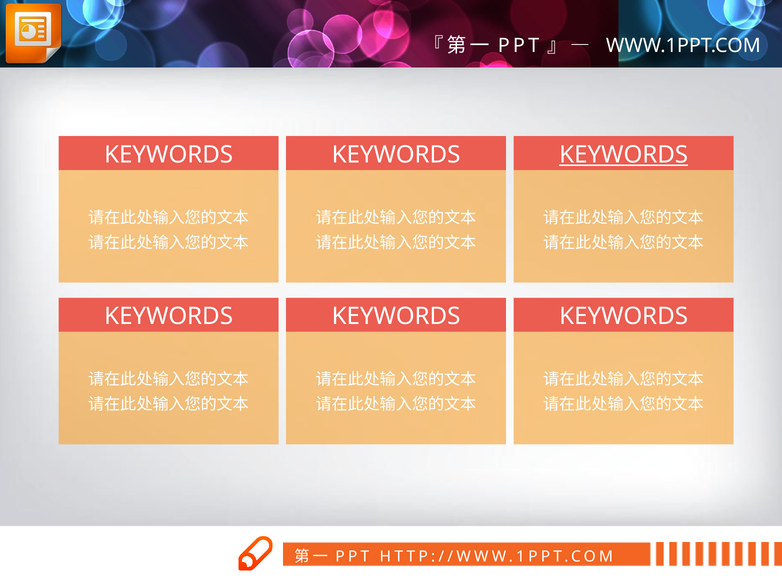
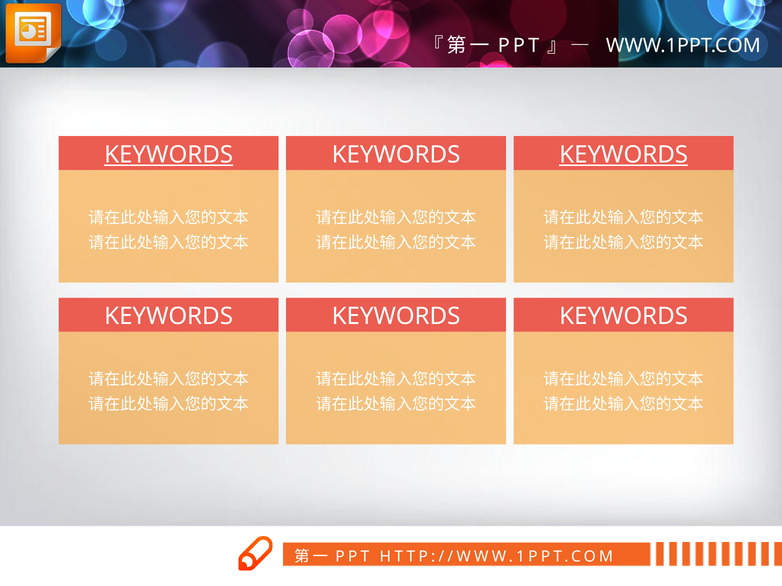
KEYWORDS at (169, 155) underline: none -> present
